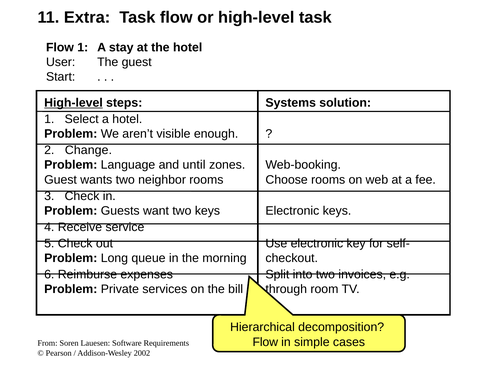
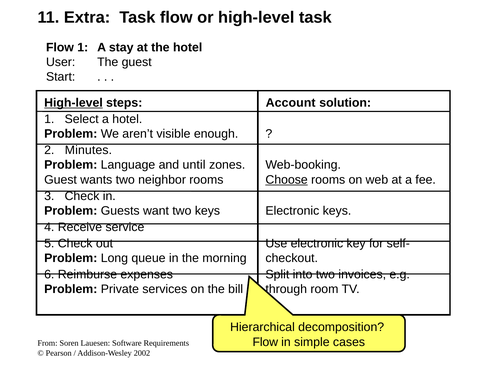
Systems: Systems -> Account
Change: Change -> Minutes
Choose underline: none -> present
